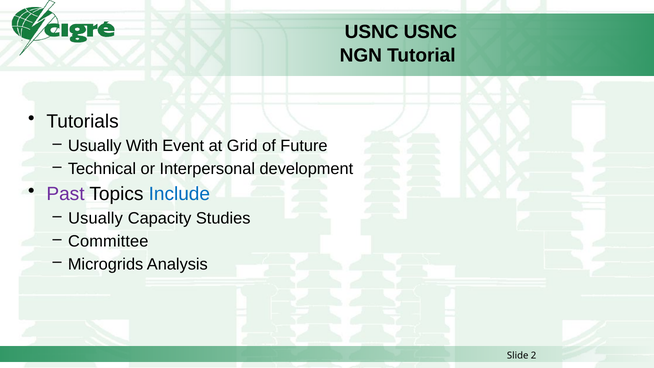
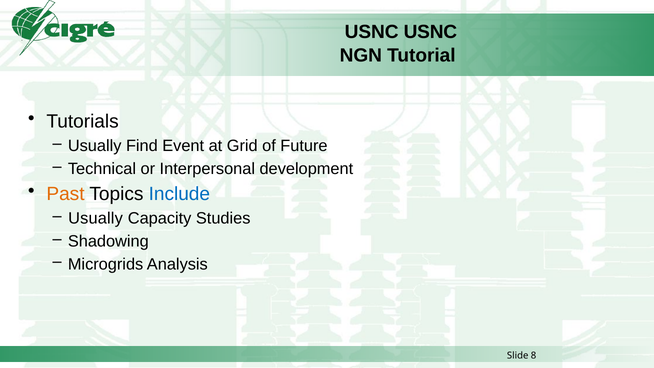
With: With -> Find
Past colour: purple -> orange
Committee: Committee -> Shadowing
2: 2 -> 8
